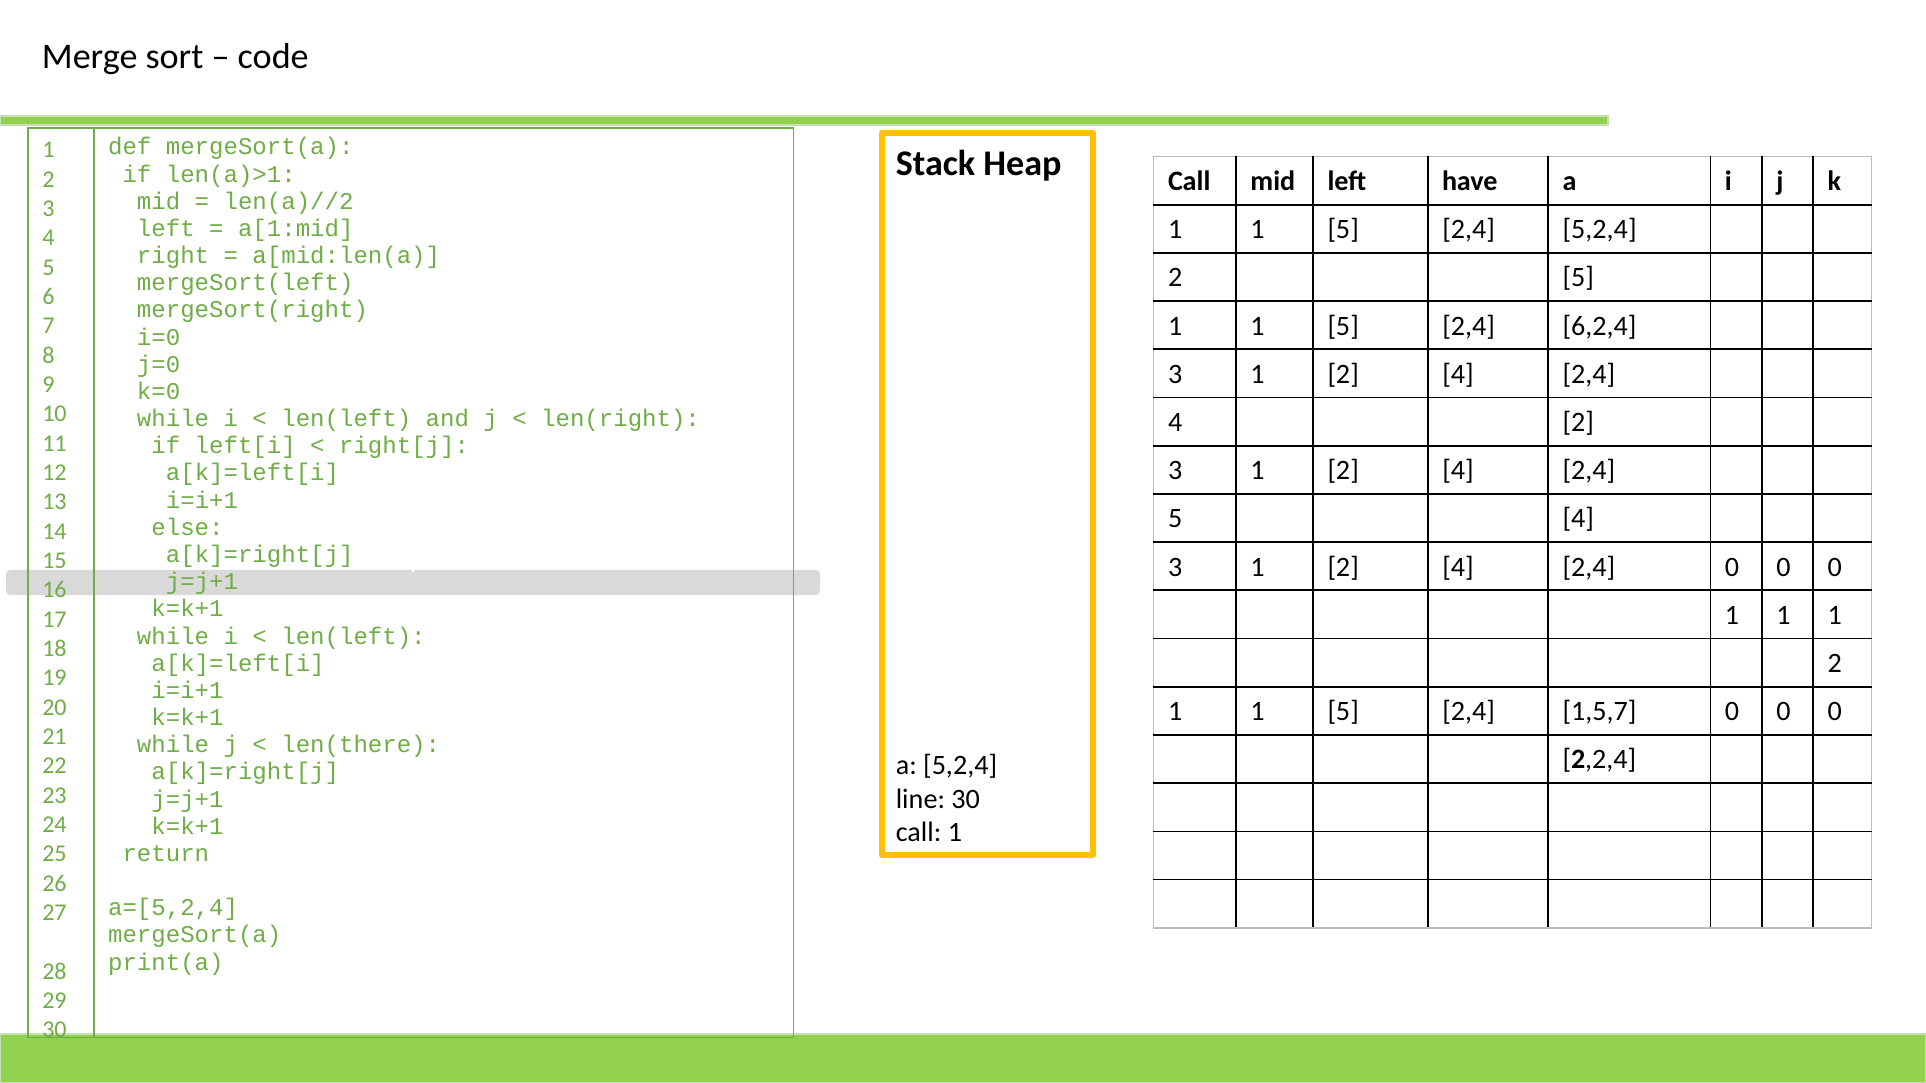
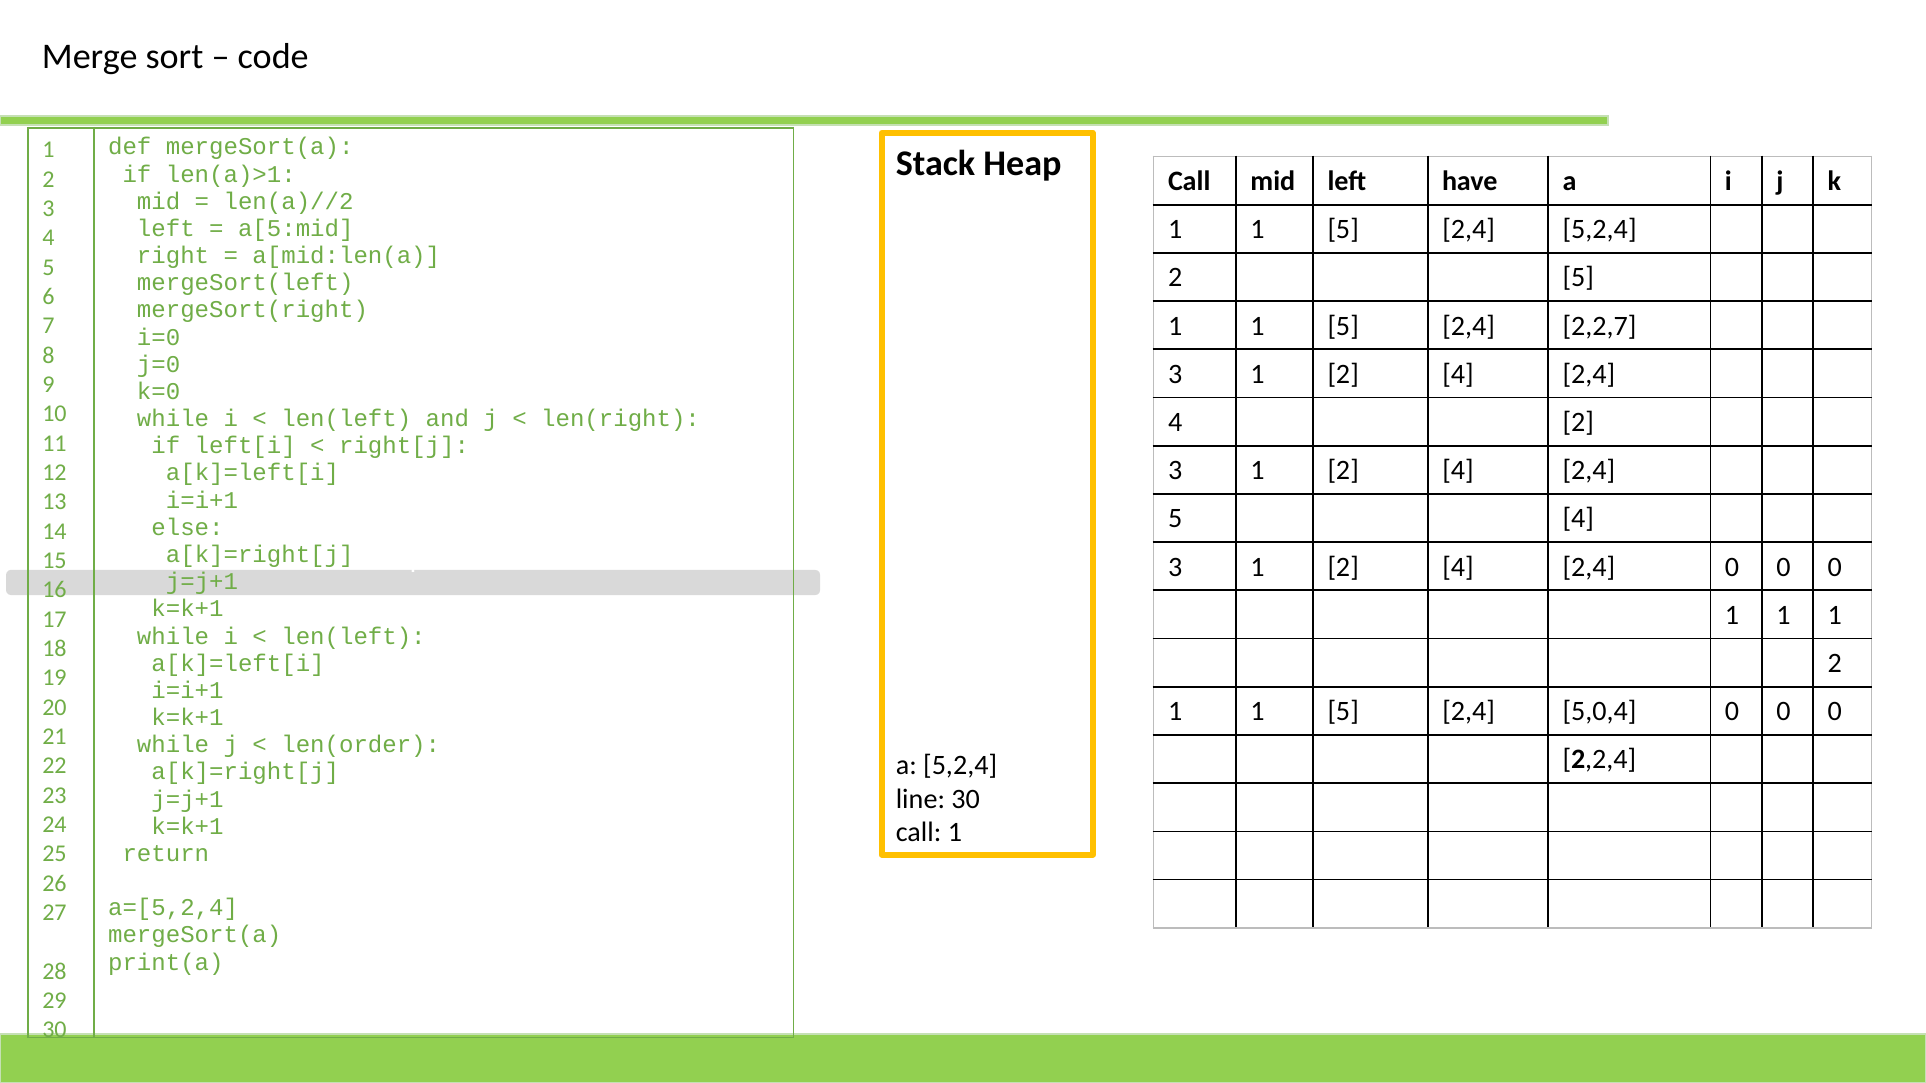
a[1:mid: a[1:mid -> a[5:mid
6,2,4: 6,2,4 -> 2,2,7
1,5,7: 1,5,7 -> 5,0,4
len(there: len(there -> len(order
